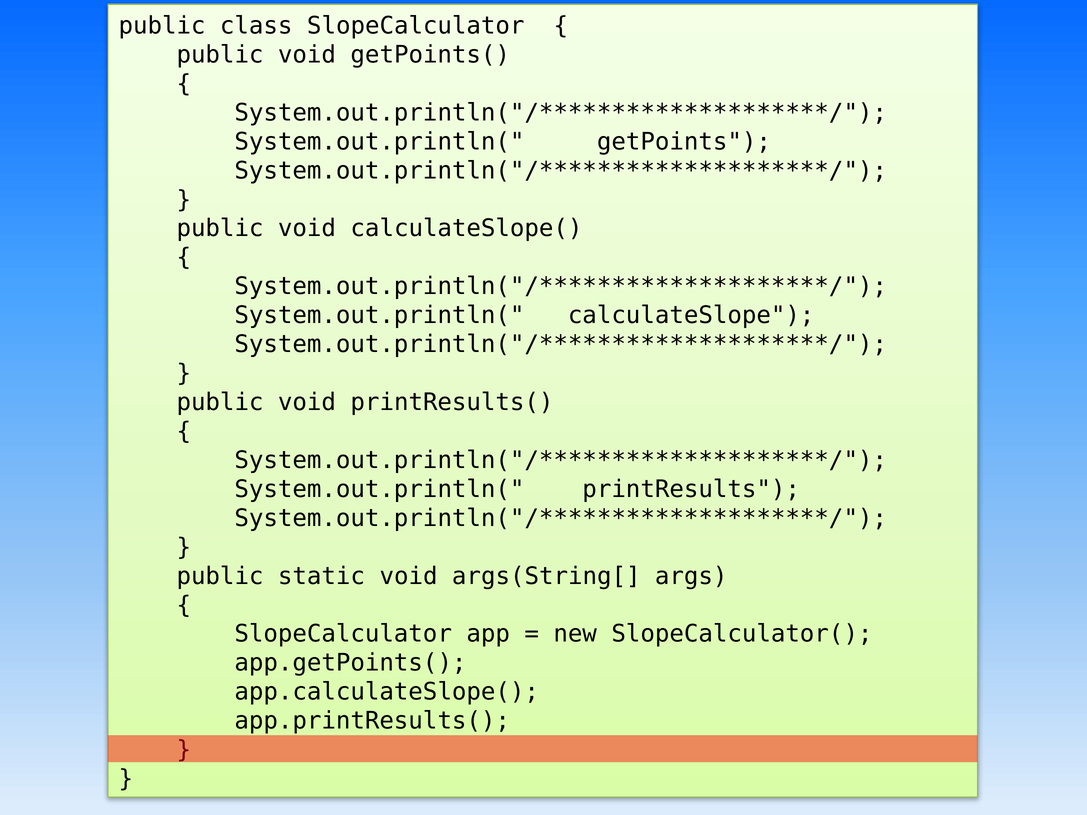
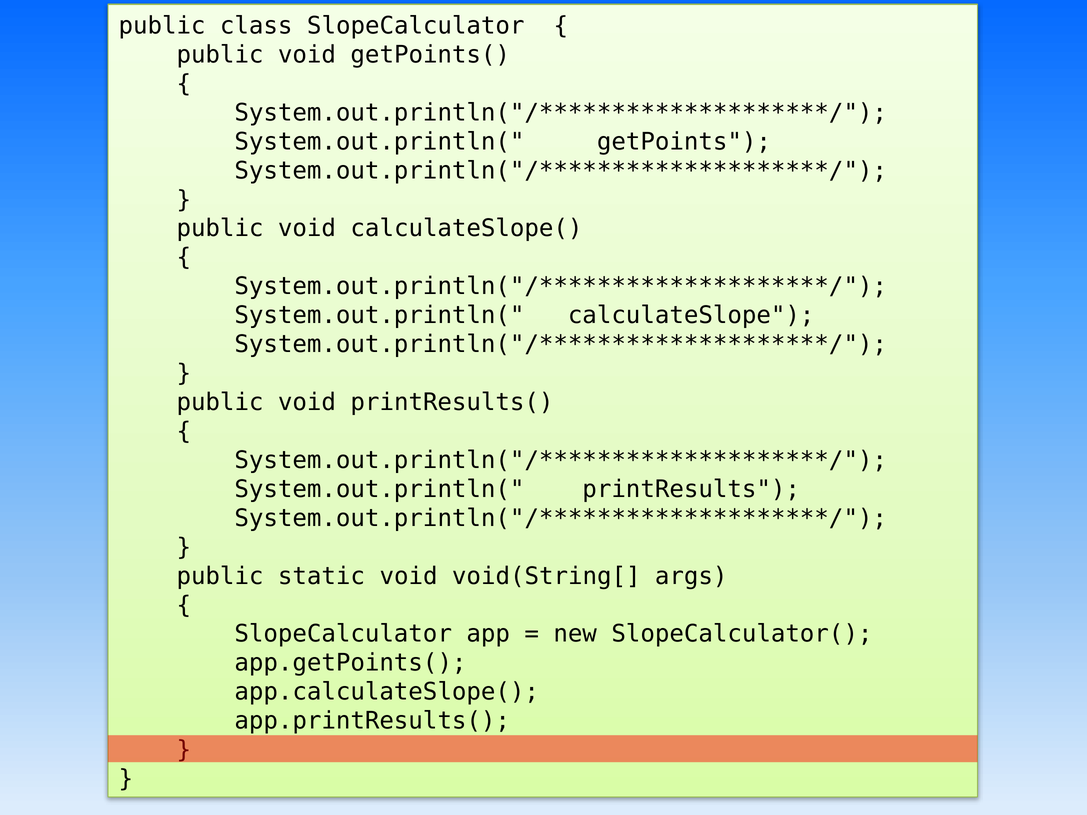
args(String[: args(String[ -> void(String[
